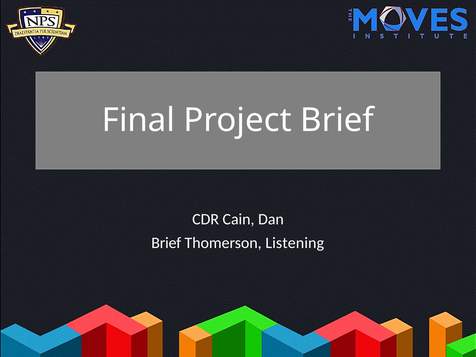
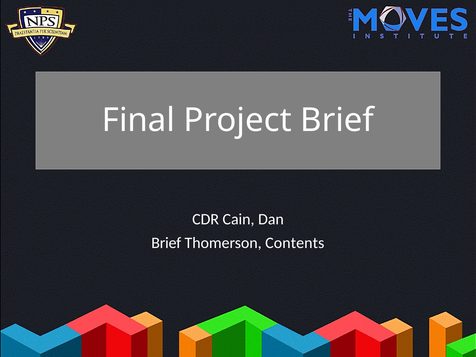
Listening: Listening -> Contents
